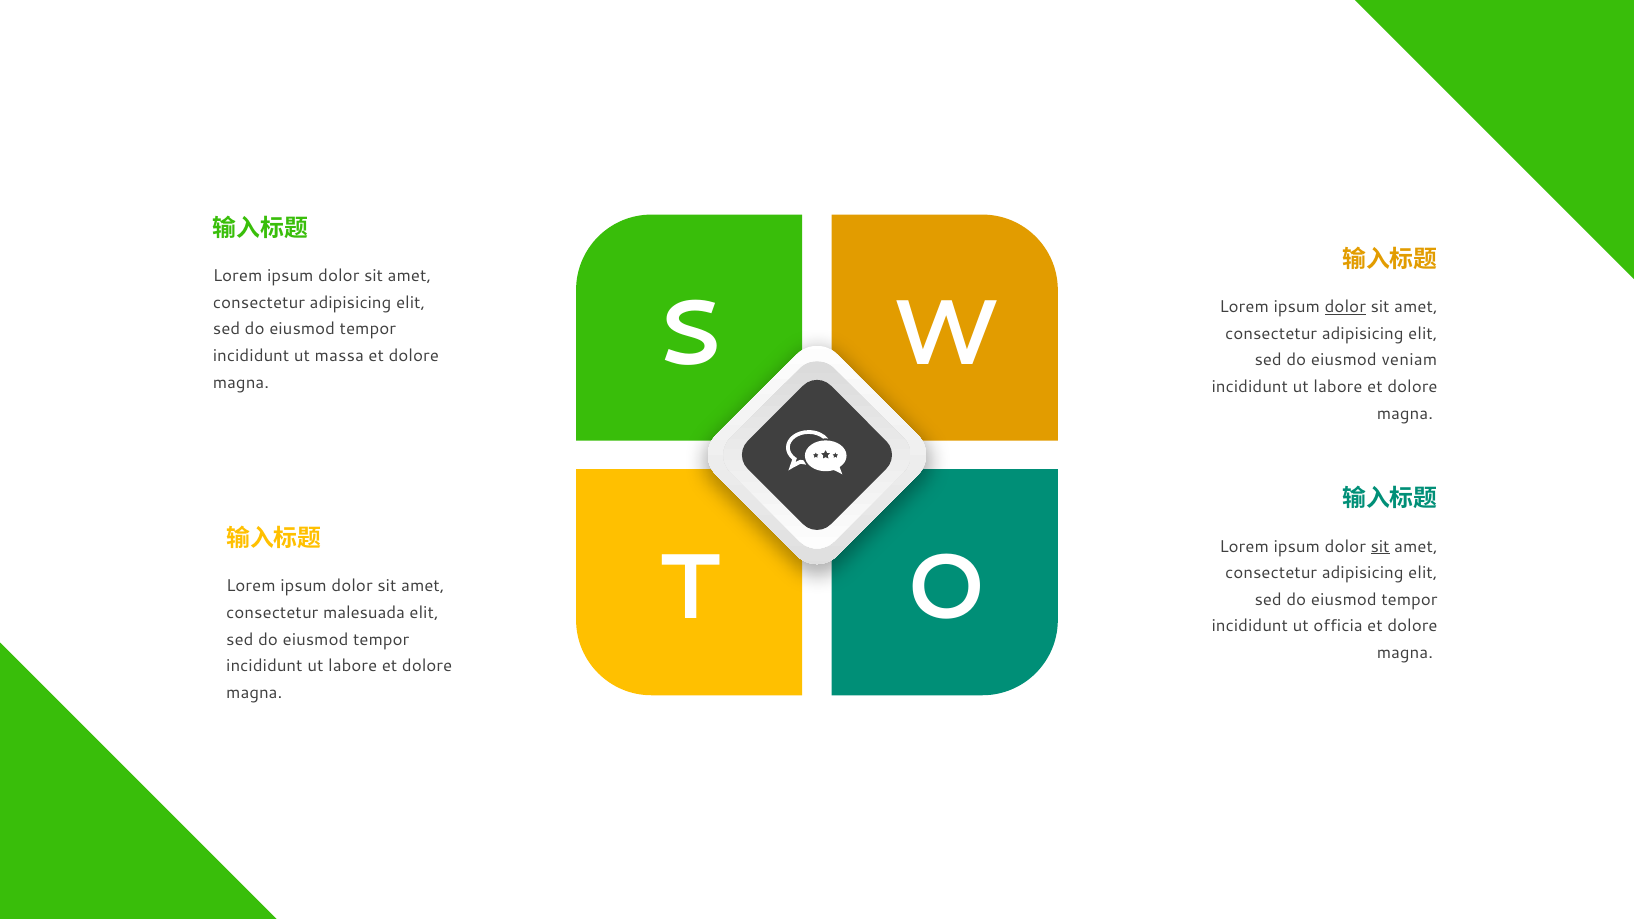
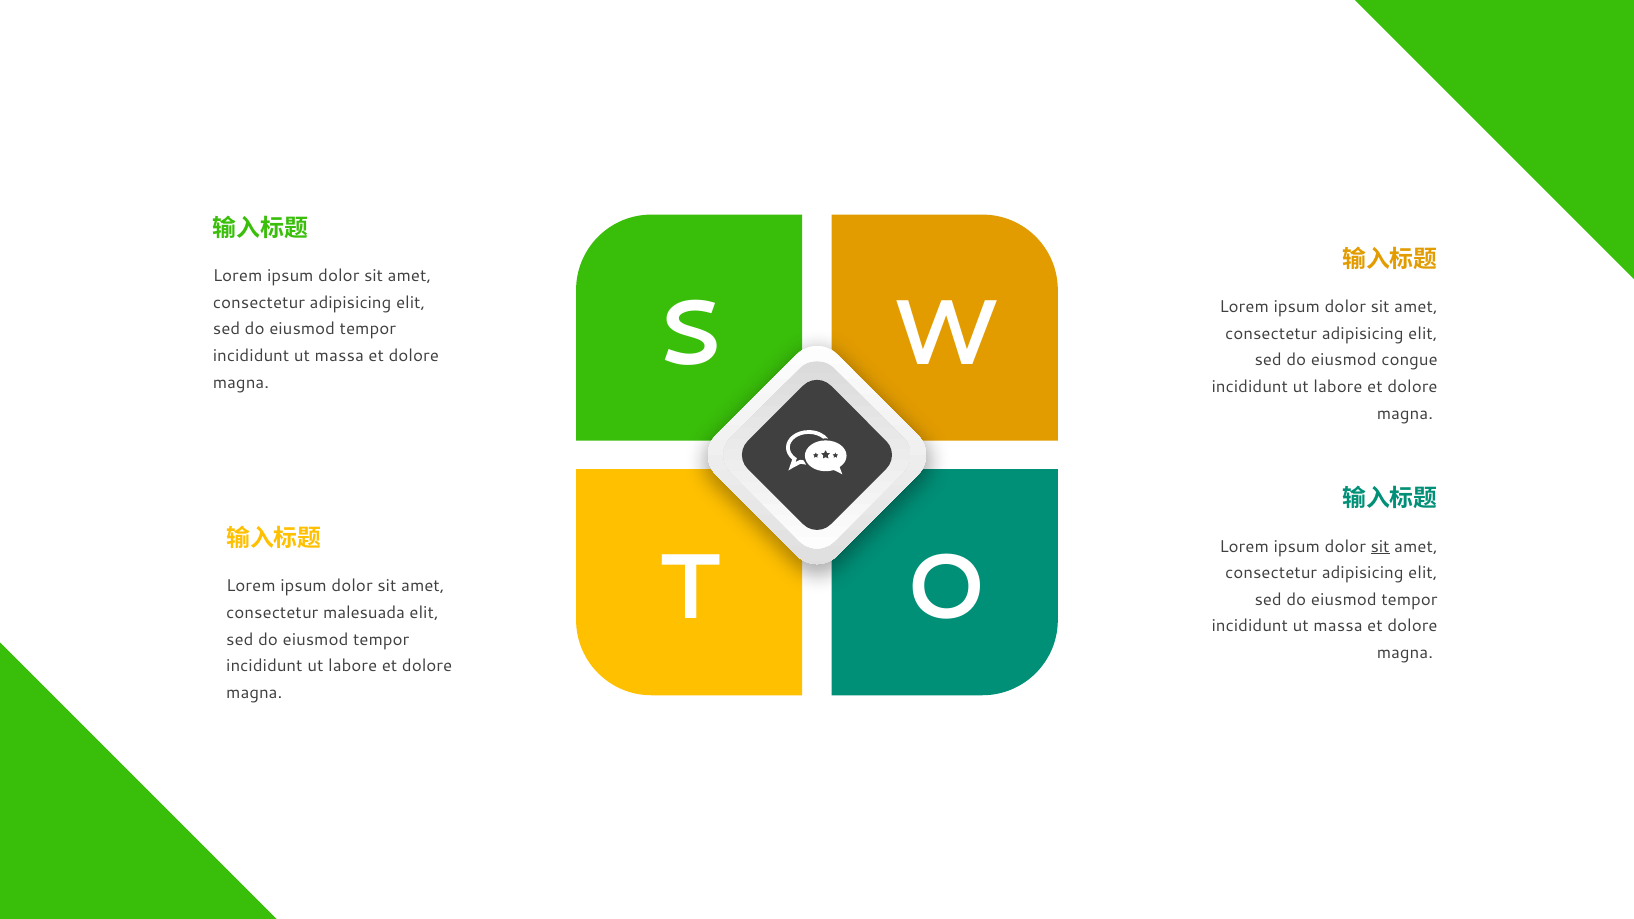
dolor at (1345, 307) underline: present -> none
veniam: veniam -> congue
officia at (1338, 626): officia -> massa
